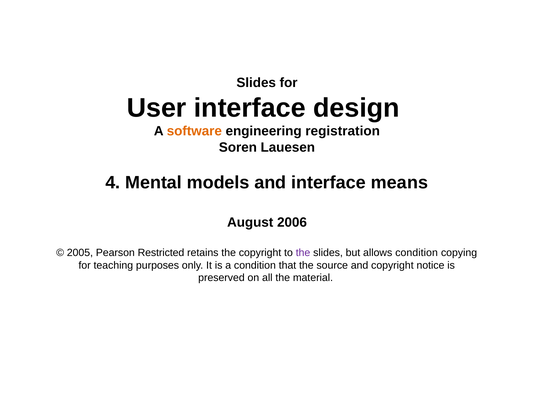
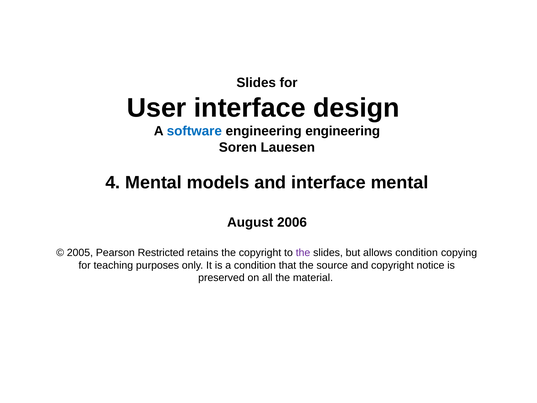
software colour: orange -> blue
engineering registration: registration -> engineering
interface means: means -> mental
